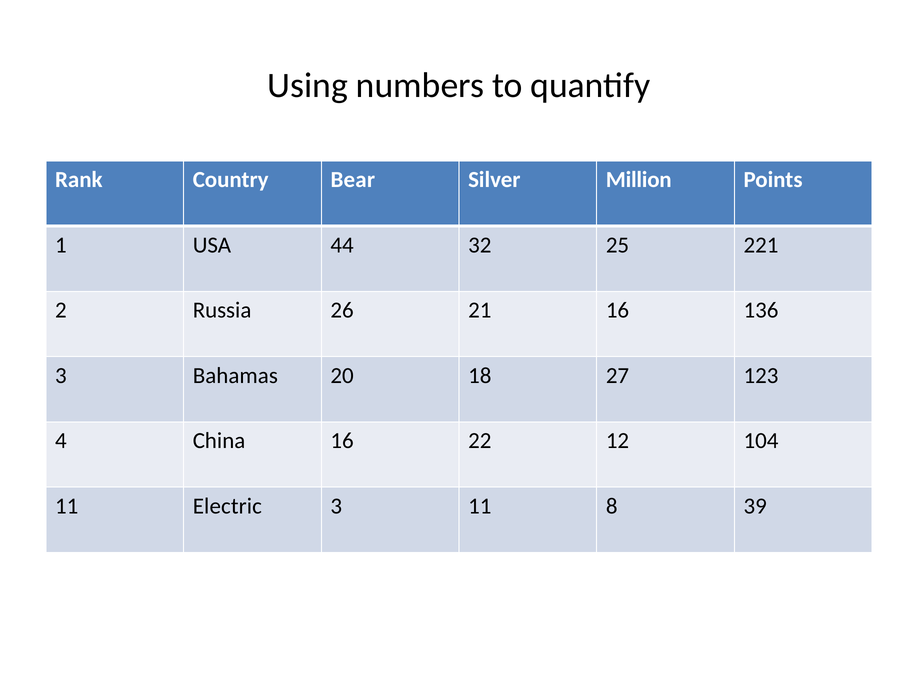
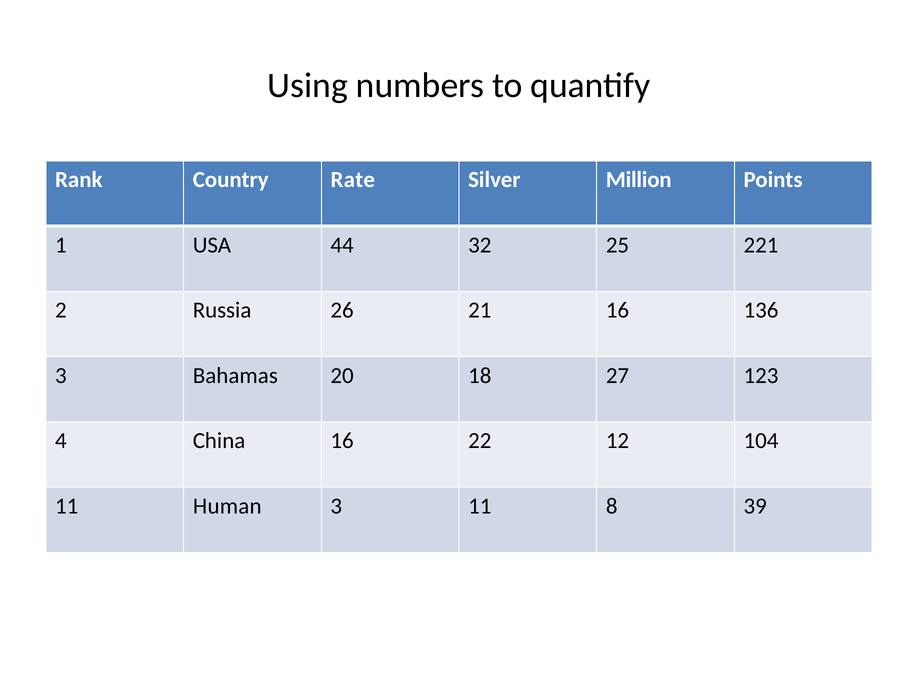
Bear: Bear -> Rate
Electric: Electric -> Human
